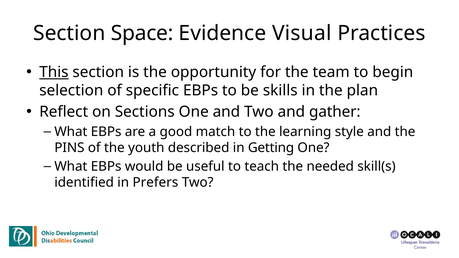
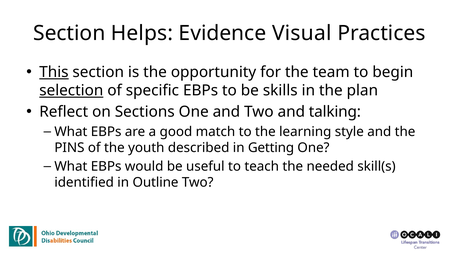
Space: Space -> Helps
selection underline: none -> present
gather: gather -> talking
Prefers: Prefers -> Outline
